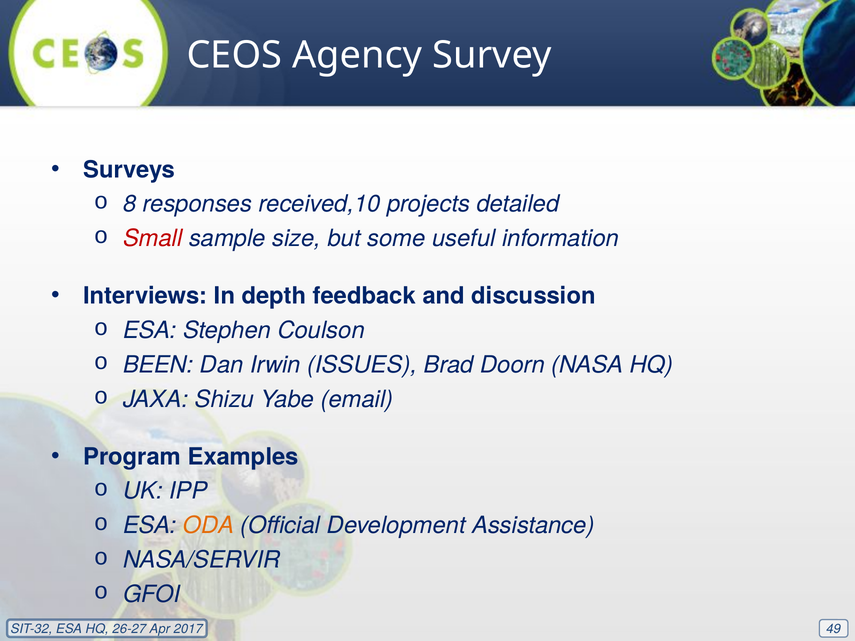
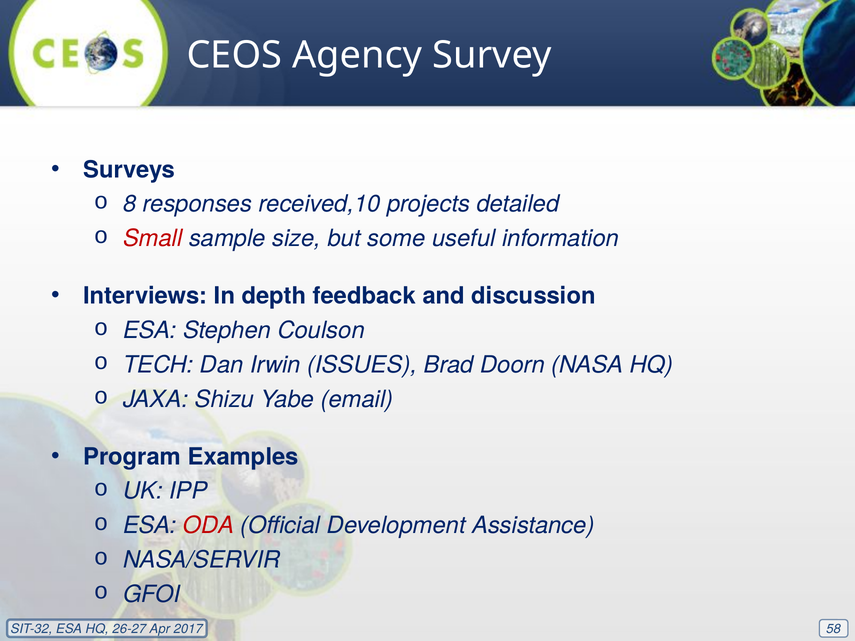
BEEN: BEEN -> TECH
ODA colour: orange -> red
49: 49 -> 58
